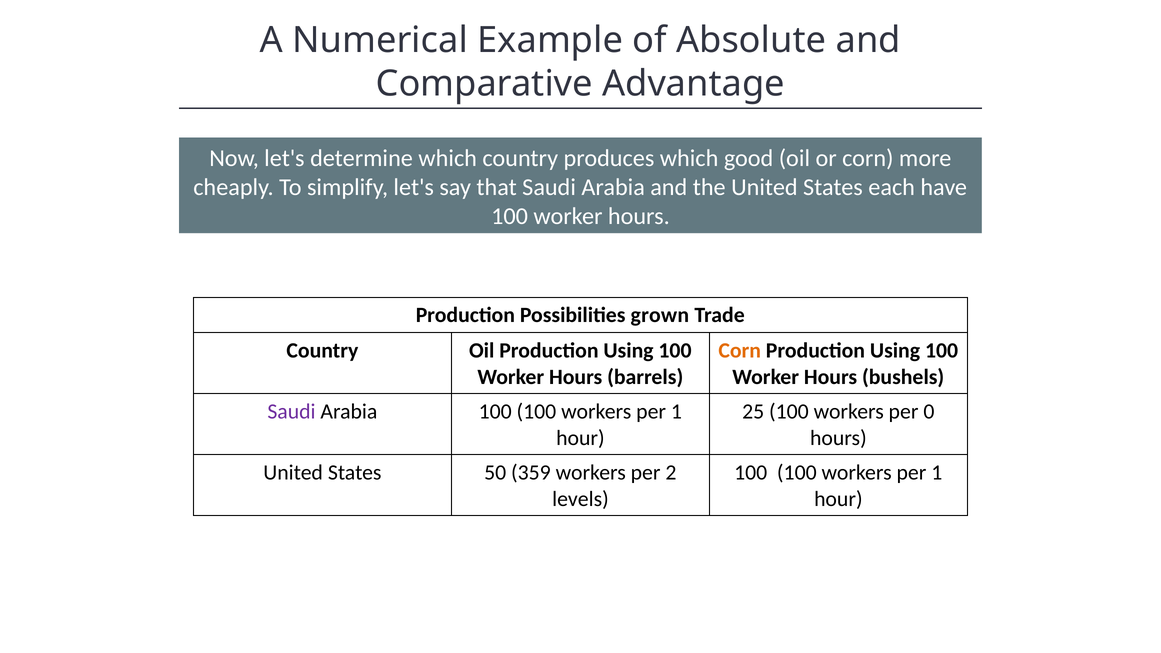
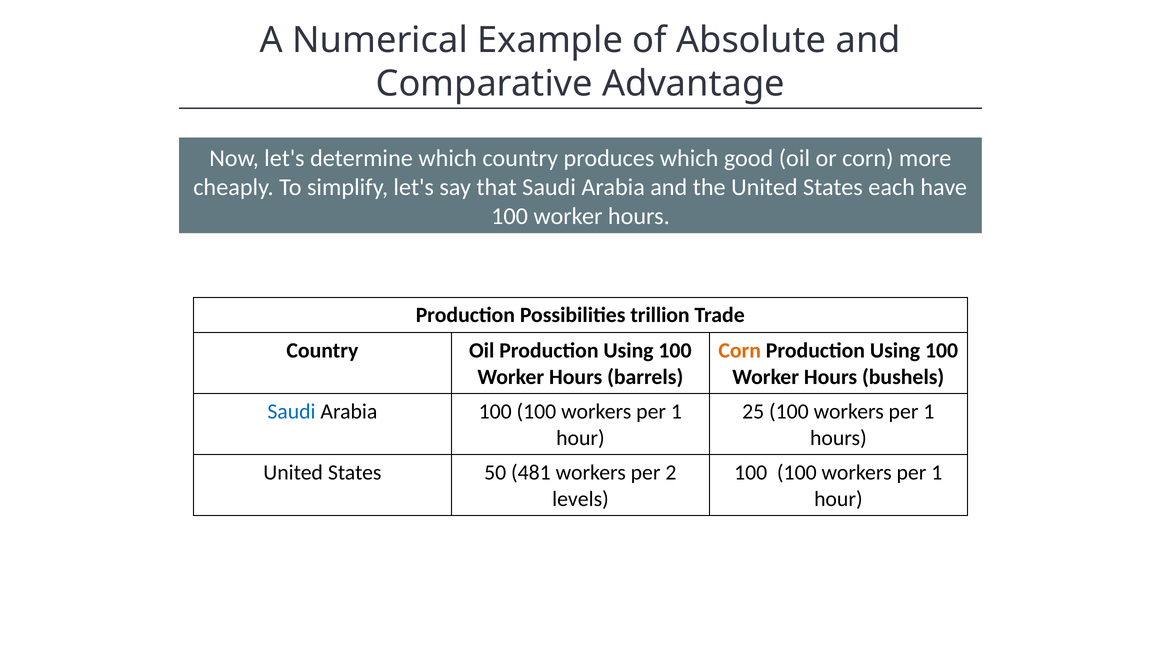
grown: grown -> trillion
Saudi at (291, 412) colour: purple -> blue
0 at (929, 412): 0 -> 1
359: 359 -> 481
